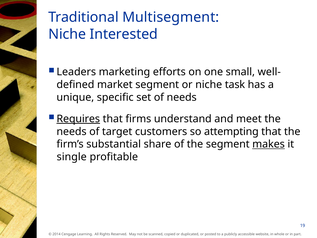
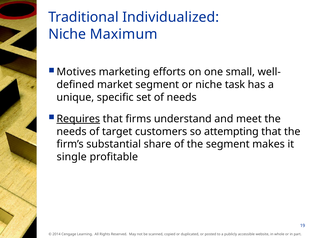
Multisegment: Multisegment -> Individualized
Interested: Interested -> Maximum
Leaders: Leaders -> Motives
makes underline: present -> none
